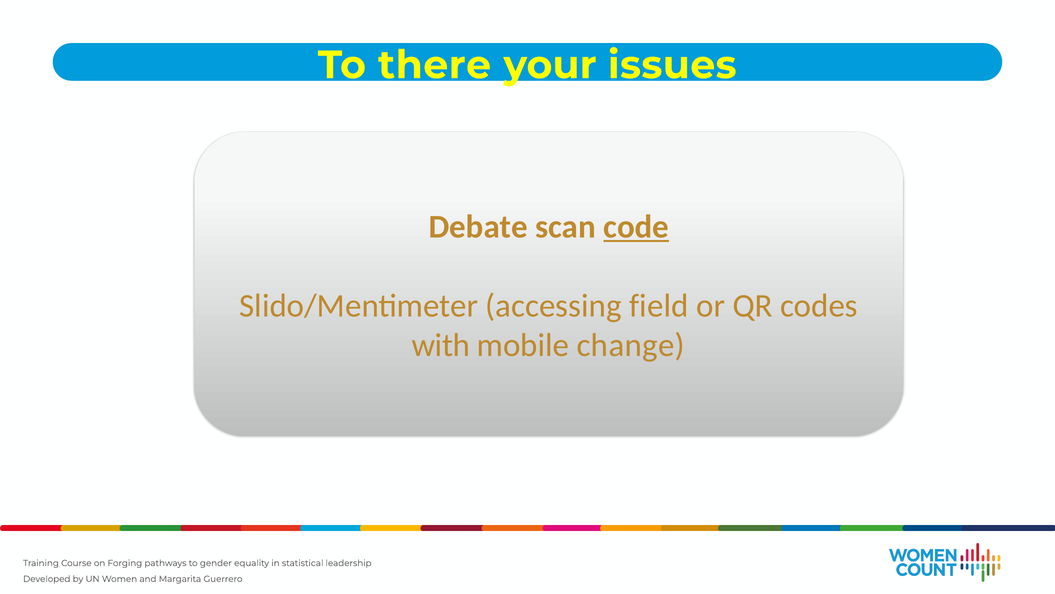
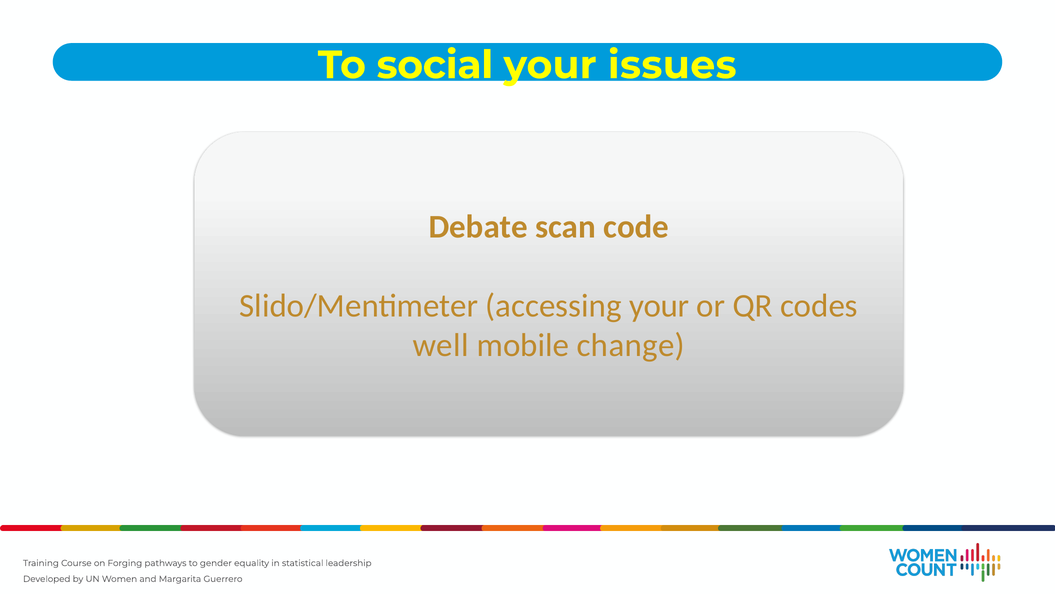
there: there -> social
code underline: present -> none
accessing field: field -> your
with: with -> well
